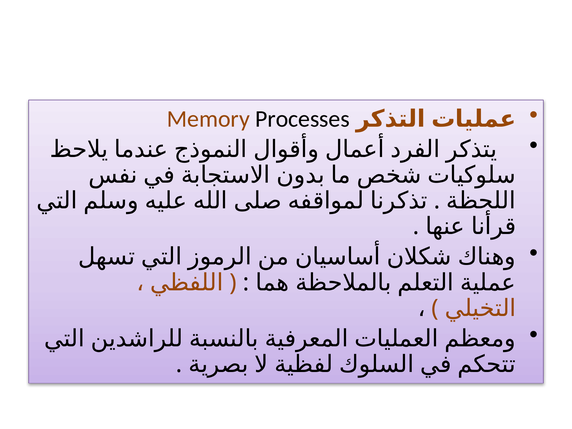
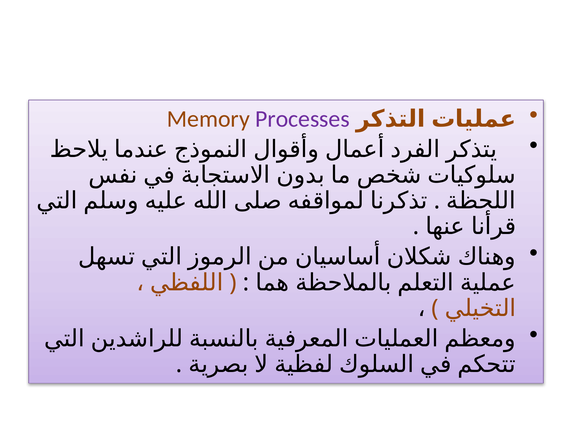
Processes colour: black -> purple
